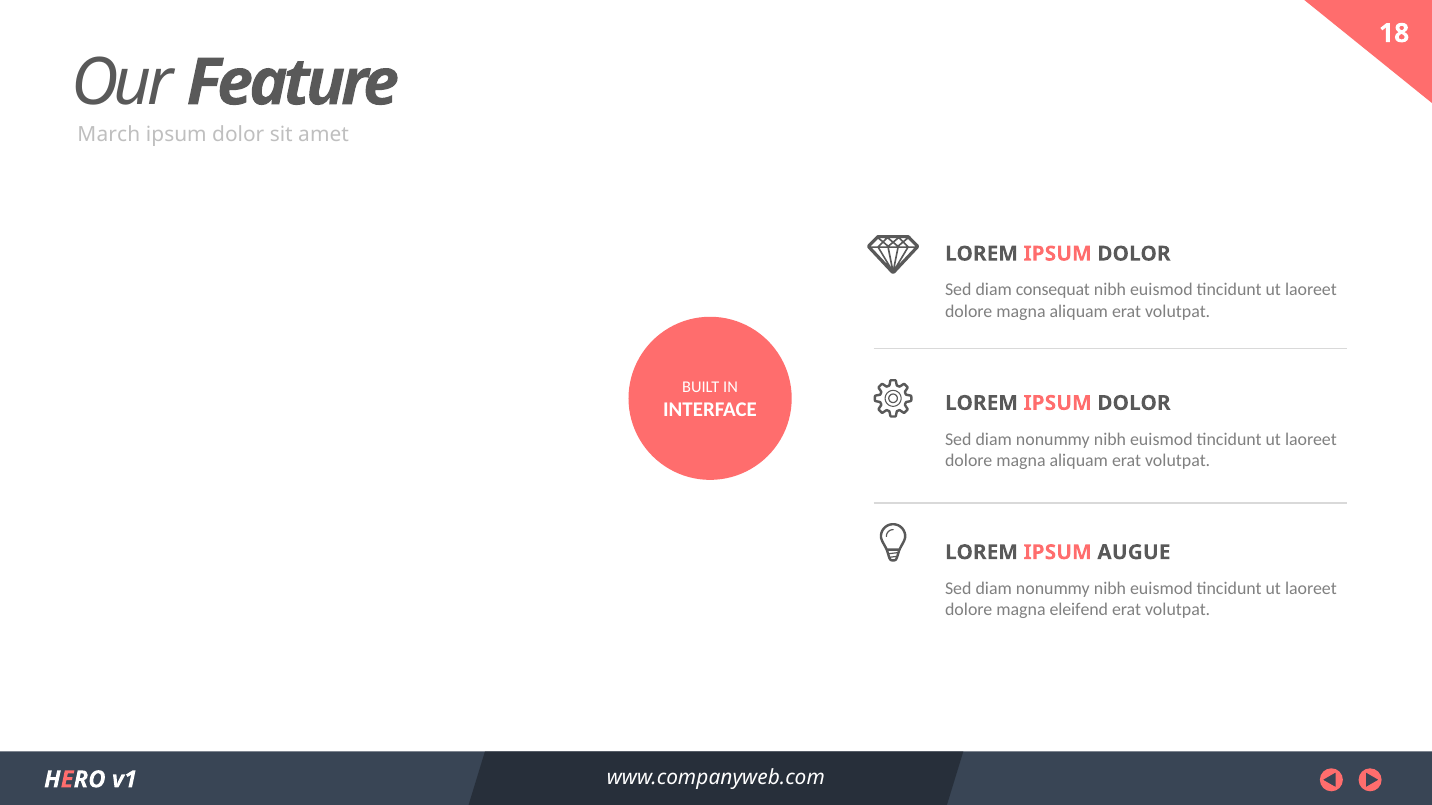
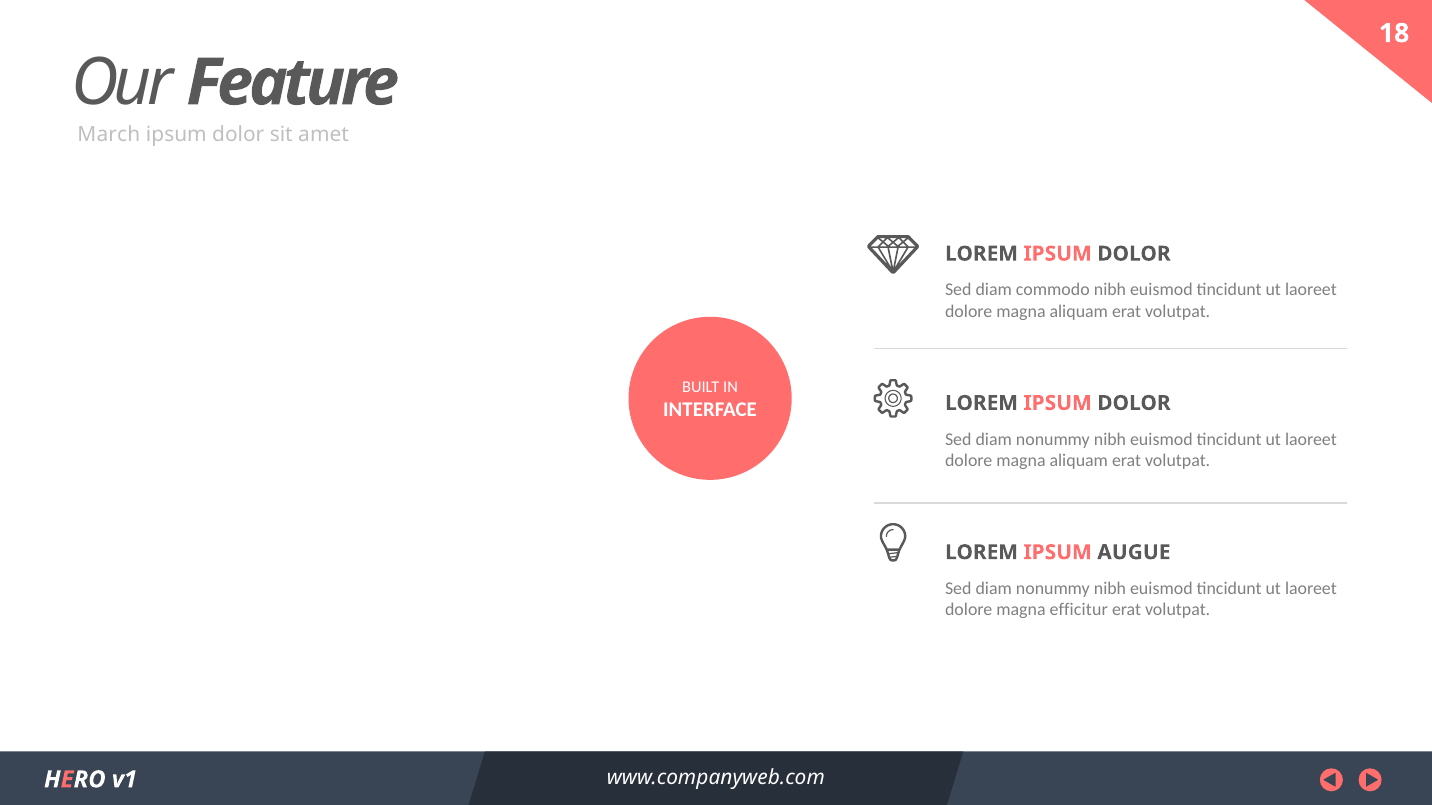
consequat: consequat -> commodo
eleifend: eleifend -> efficitur
